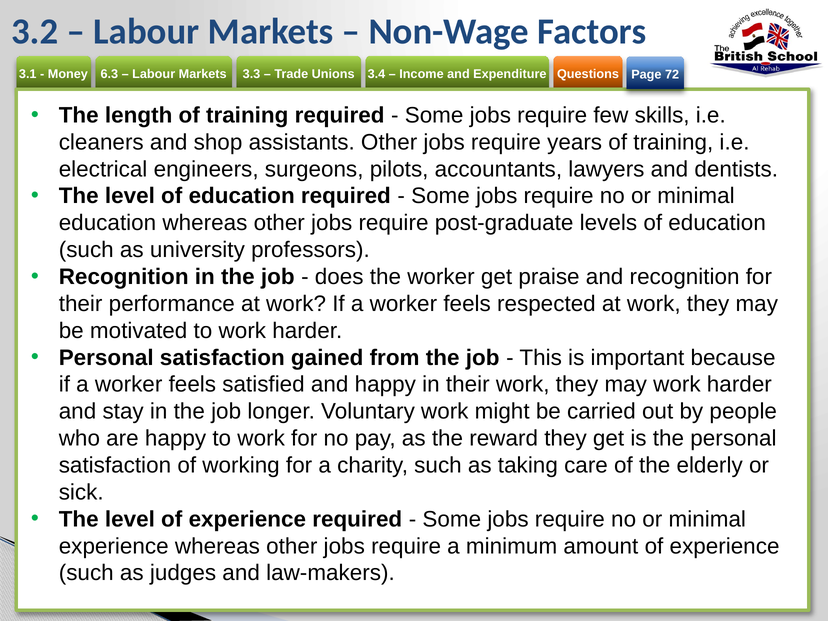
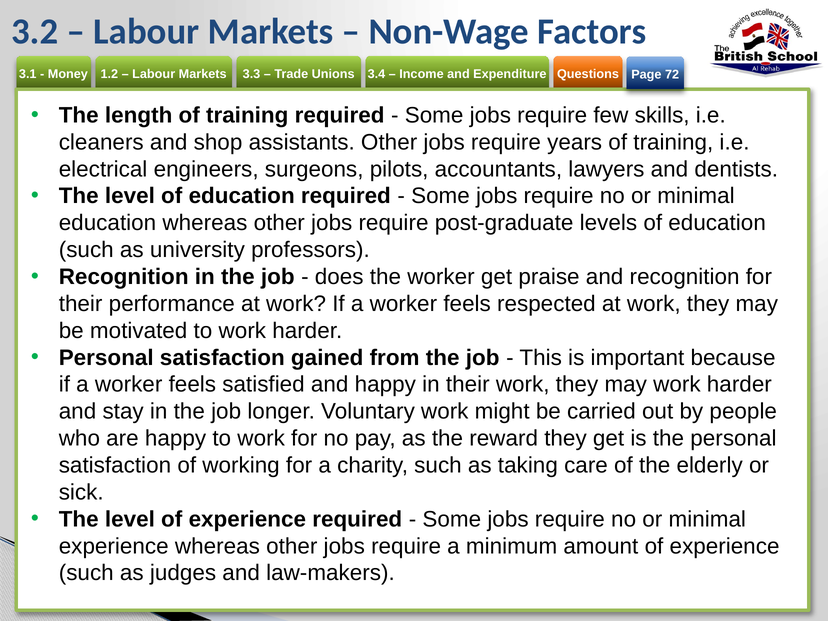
6.3: 6.3 -> 1.2
